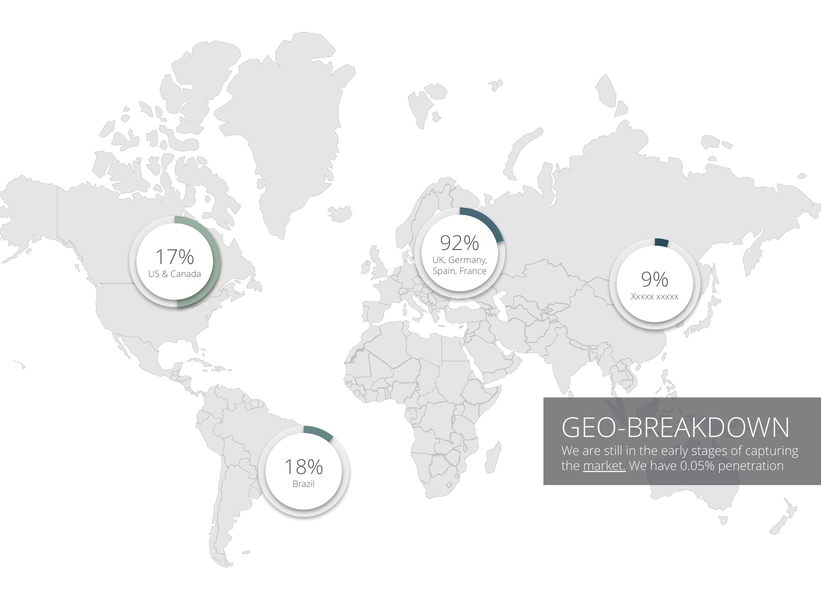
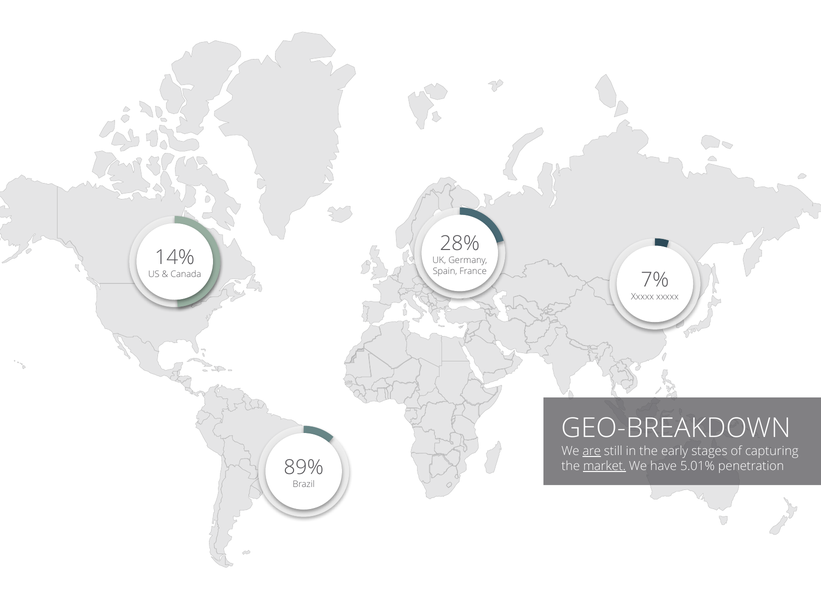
92%: 92% -> 28%
17%: 17% -> 14%
9%: 9% -> 7%
are underline: none -> present
18%: 18% -> 89%
0.05%: 0.05% -> 5.01%
